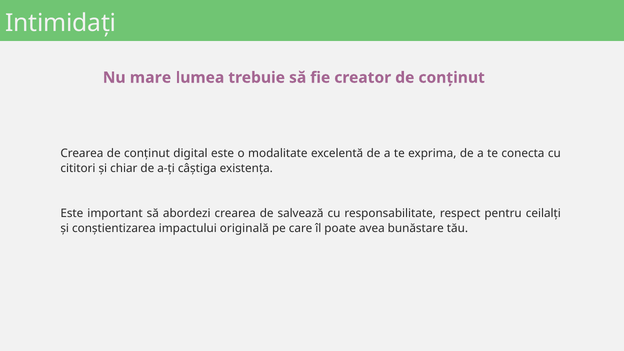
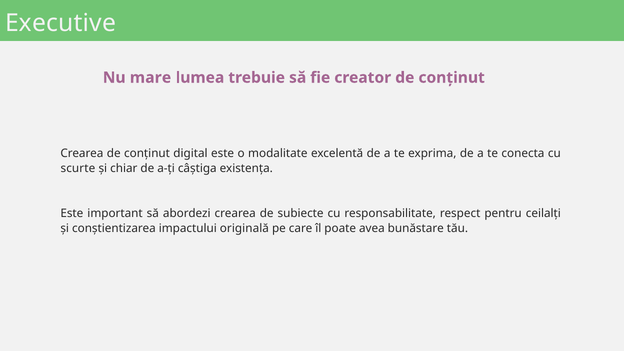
Intimidați: Intimidați -> Executive
cititori: cititori -> scurte
salvează: salvează -> subiecte
